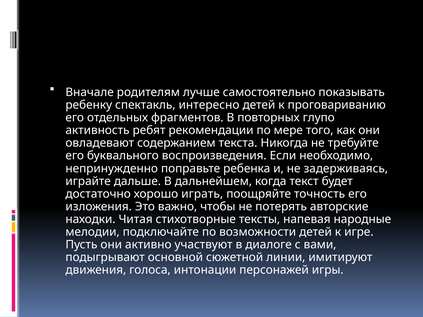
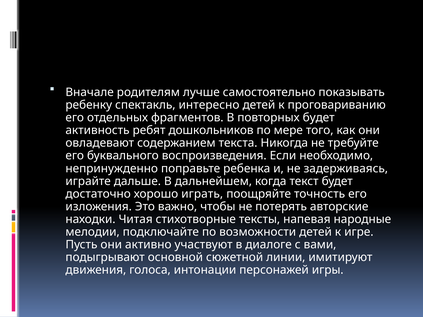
повторных глупо: глупо -> будет
рекомендации: рекомендации -> дошкольников
